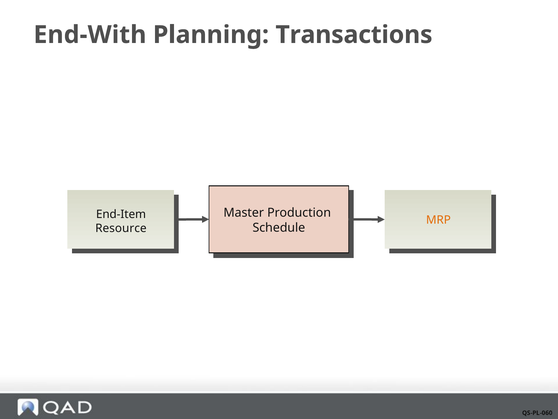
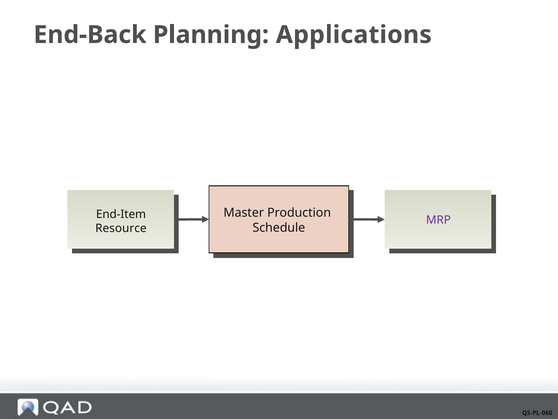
End-With: End-With -> End-Back
Transactions: Transactions -> Applications
MRP colour: orange -> purple
